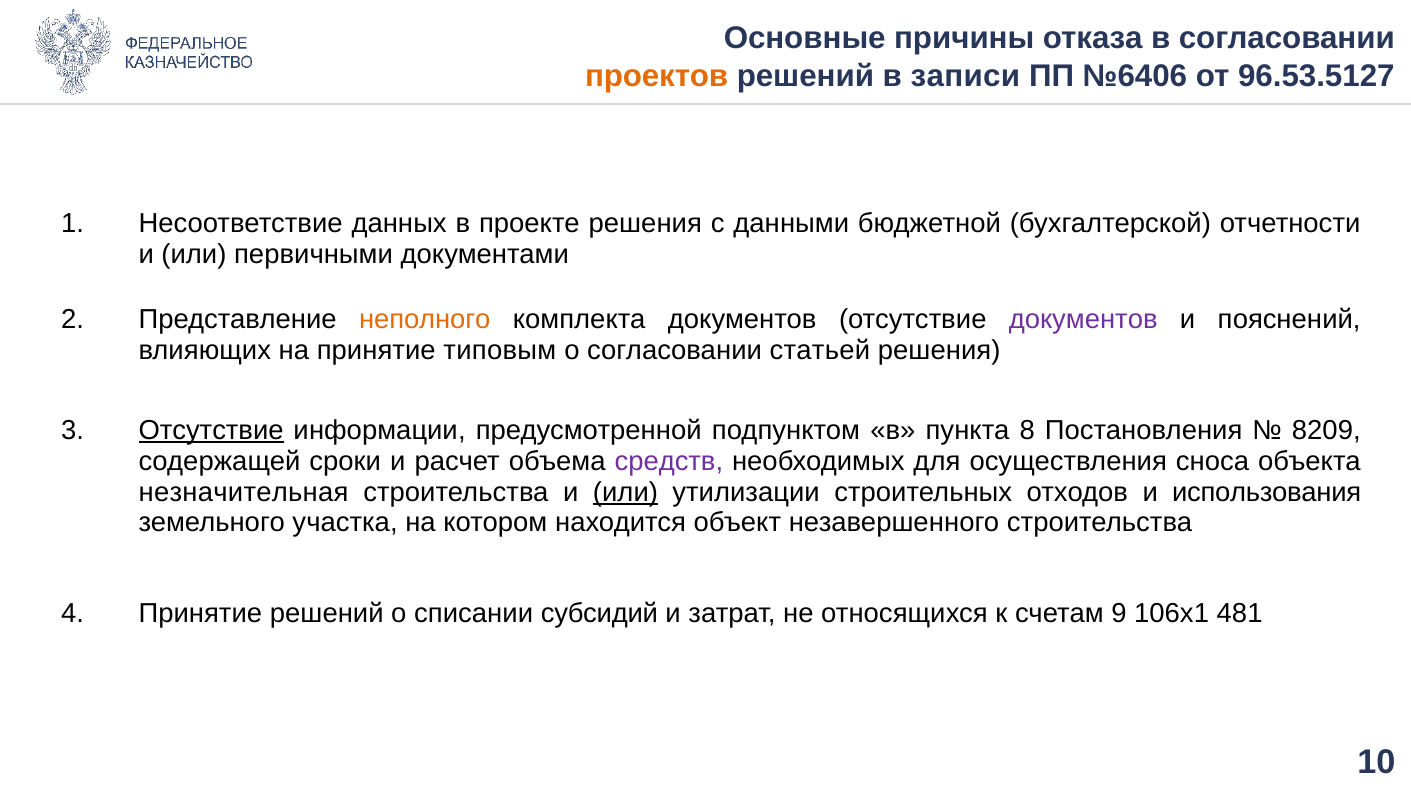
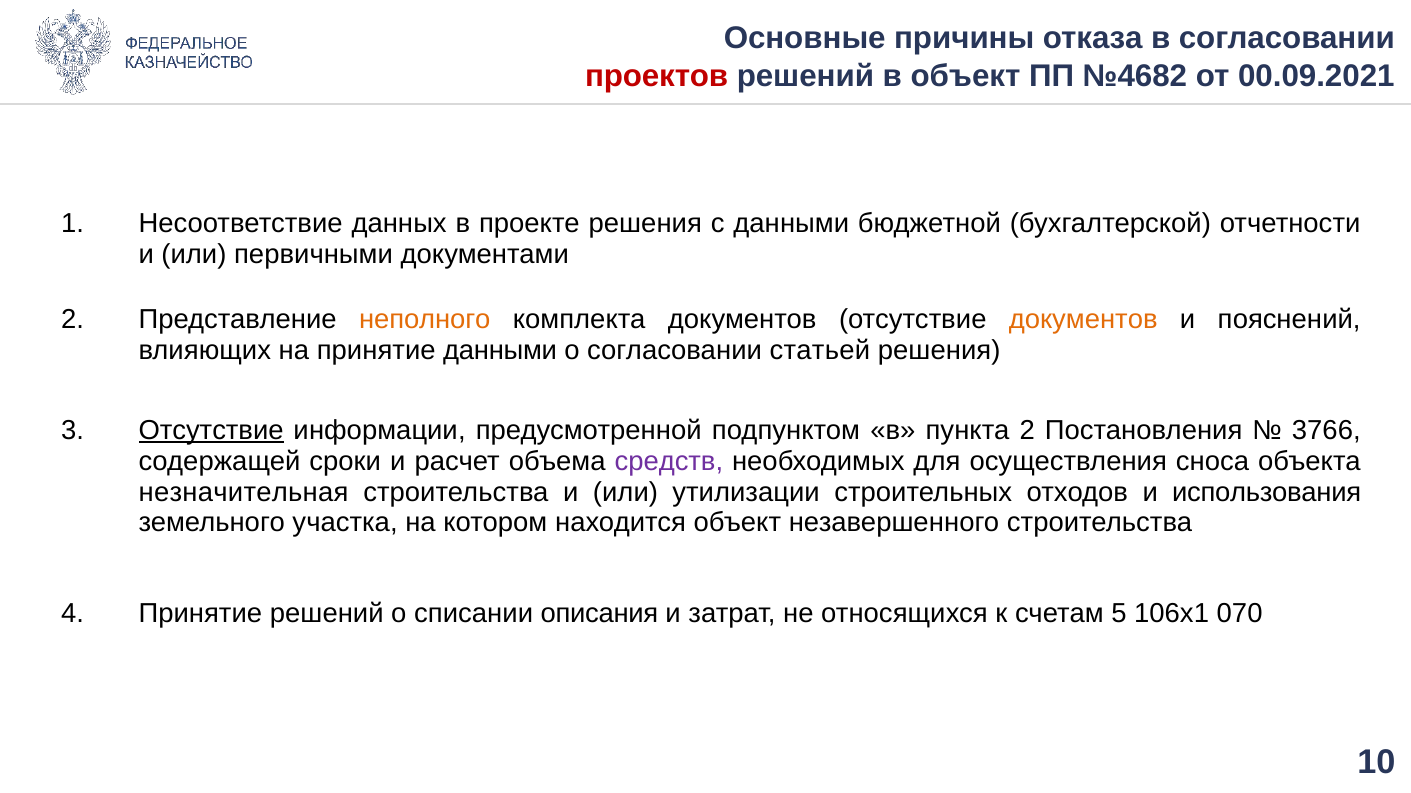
проектов colour: orange -> red
в записи: записи -> объект
№6406: №6406 -> №4682
96.53.5127: 96.53.5127 -> 00.09.2021
документов at (1083, 320) colour: purple -> orange
принятие типовым: типовым -> данными
пункта 8: 8 -> 2
8209: 8209 -> 3766
или at (625, 492) underline: present -> none
субсидий: субсидий -> описания
9: 9 -> 5
481: 481 -> 070
